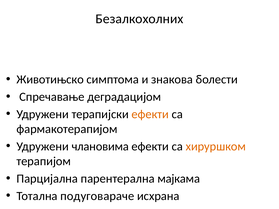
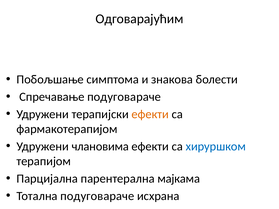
Безалкохолних: Безалкохолних -> Одговарајућим
Животињско: Животињско -> Побољшањe
Спречавање деградацијом: деградацијом -> подуговараче
хируршком colour: orange -> blue
